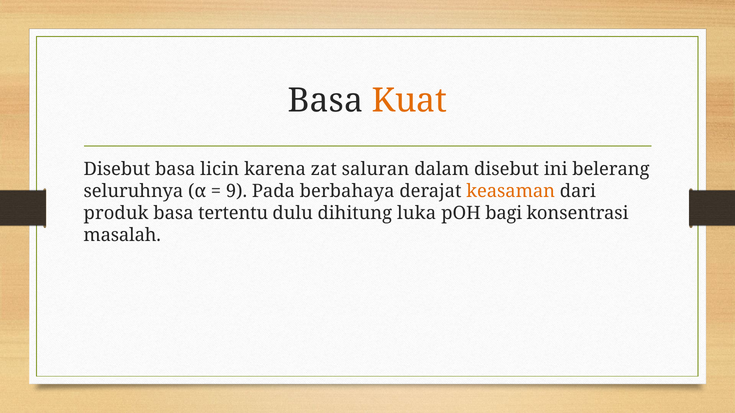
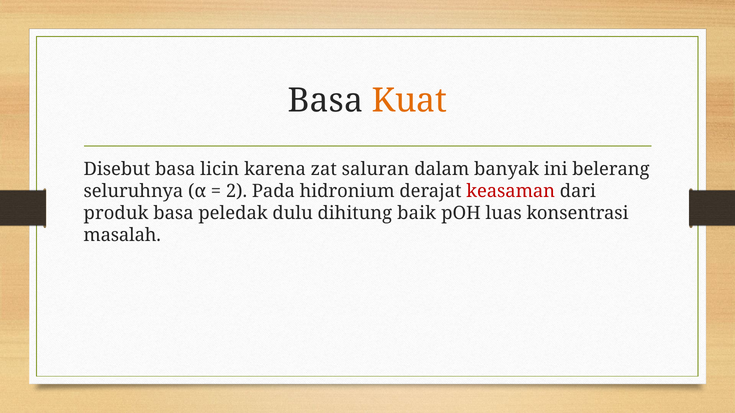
dalam disebut: disebut -> banyak
9: 9 -> 2
berbahaya: berbahaya -> hidronium
keasaman colour: orange -> red
tertentu: tertentu -> peledak
luka: luka -> baik
bagi: bagi -> luas
